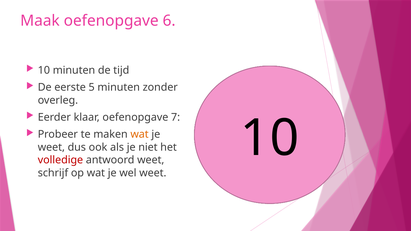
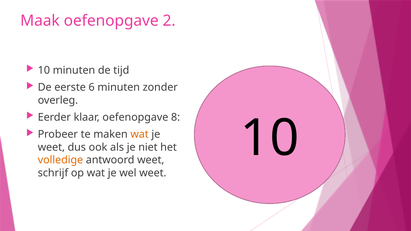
6: 6 -> 2
5: 5 -> 6
7: 7 -> 8
volledige colour: red -> orange
